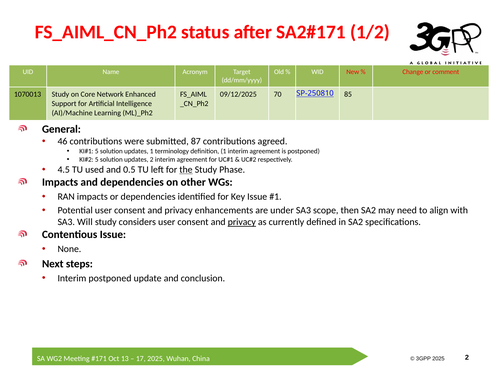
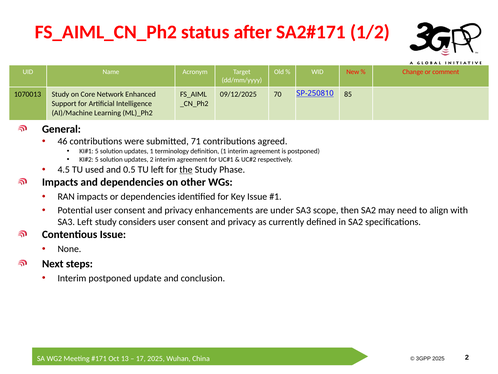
87: 87 -> 71
SA3 Will: Will -> Left
privacy at (242, 222) underline: present -> none
